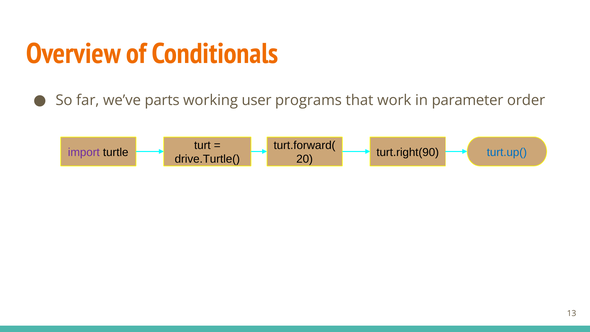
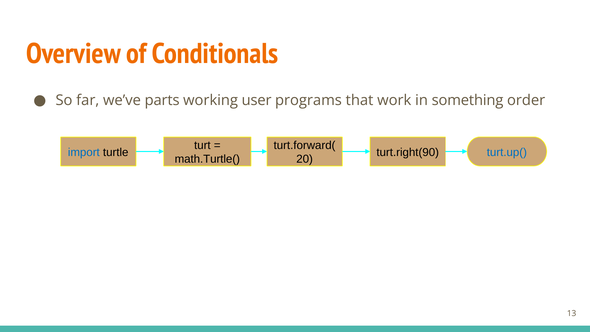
parameter: parameter -> something
import colour: purple -> blue
drive.Turtle(: drive.Turtle( -> math.Turtle(
